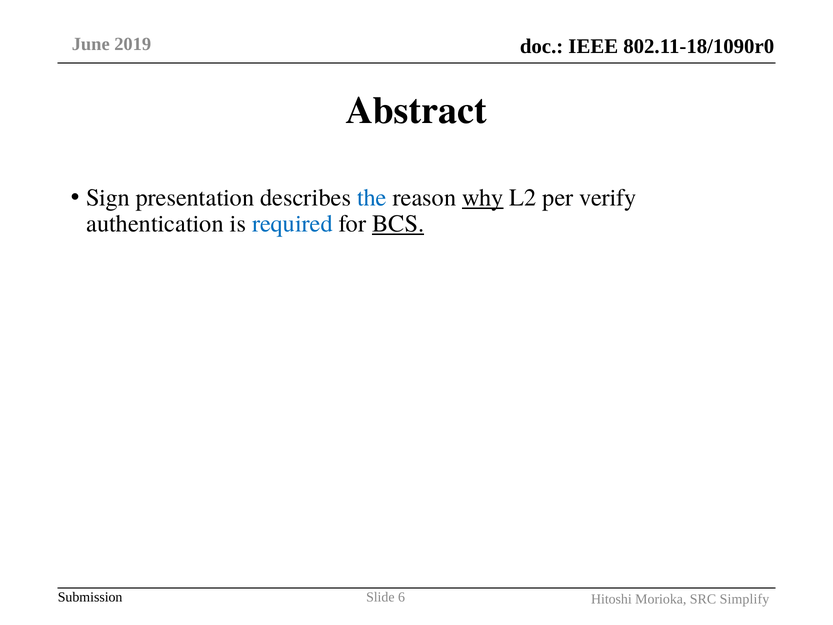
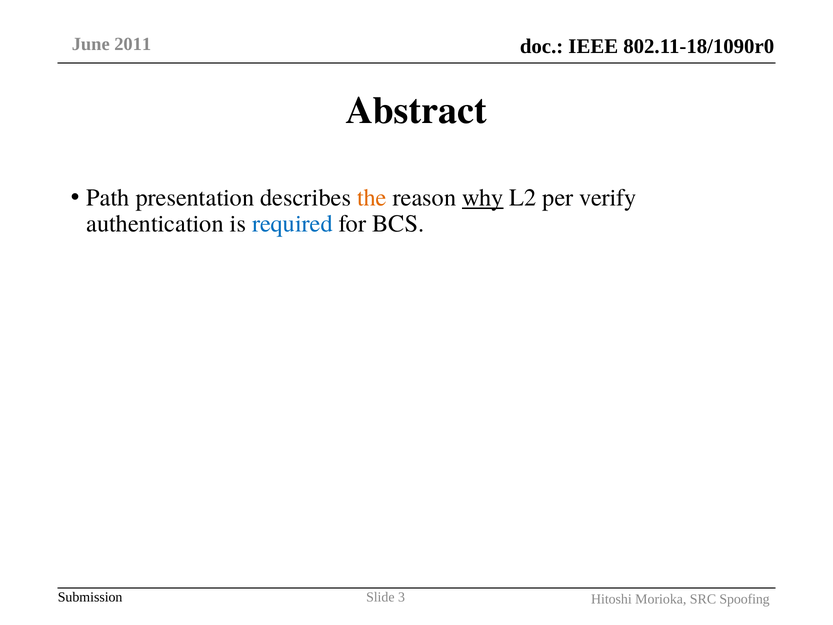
2019: 2019 -> 2011
Sign: Sign -> Path
the colour: blue -> orange
BCS underline: present -> none
6: 6 -> 3
Simplify: Simplify -> Spoofing
